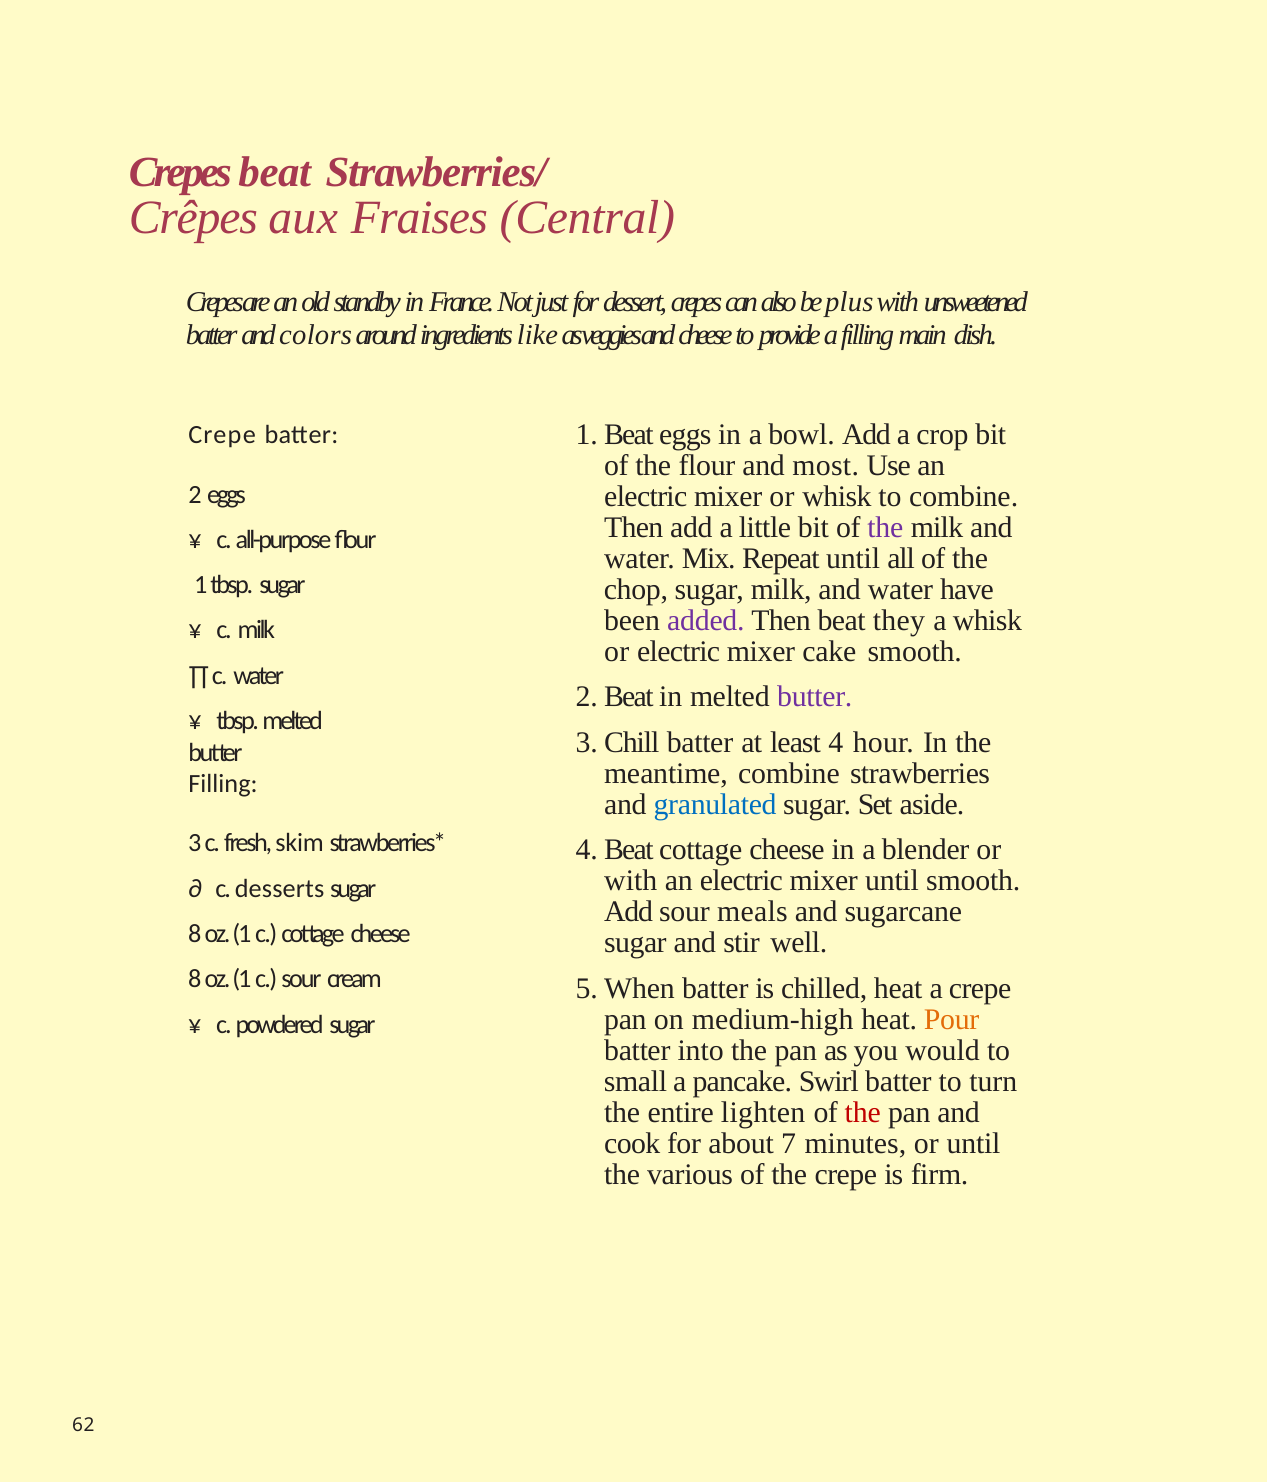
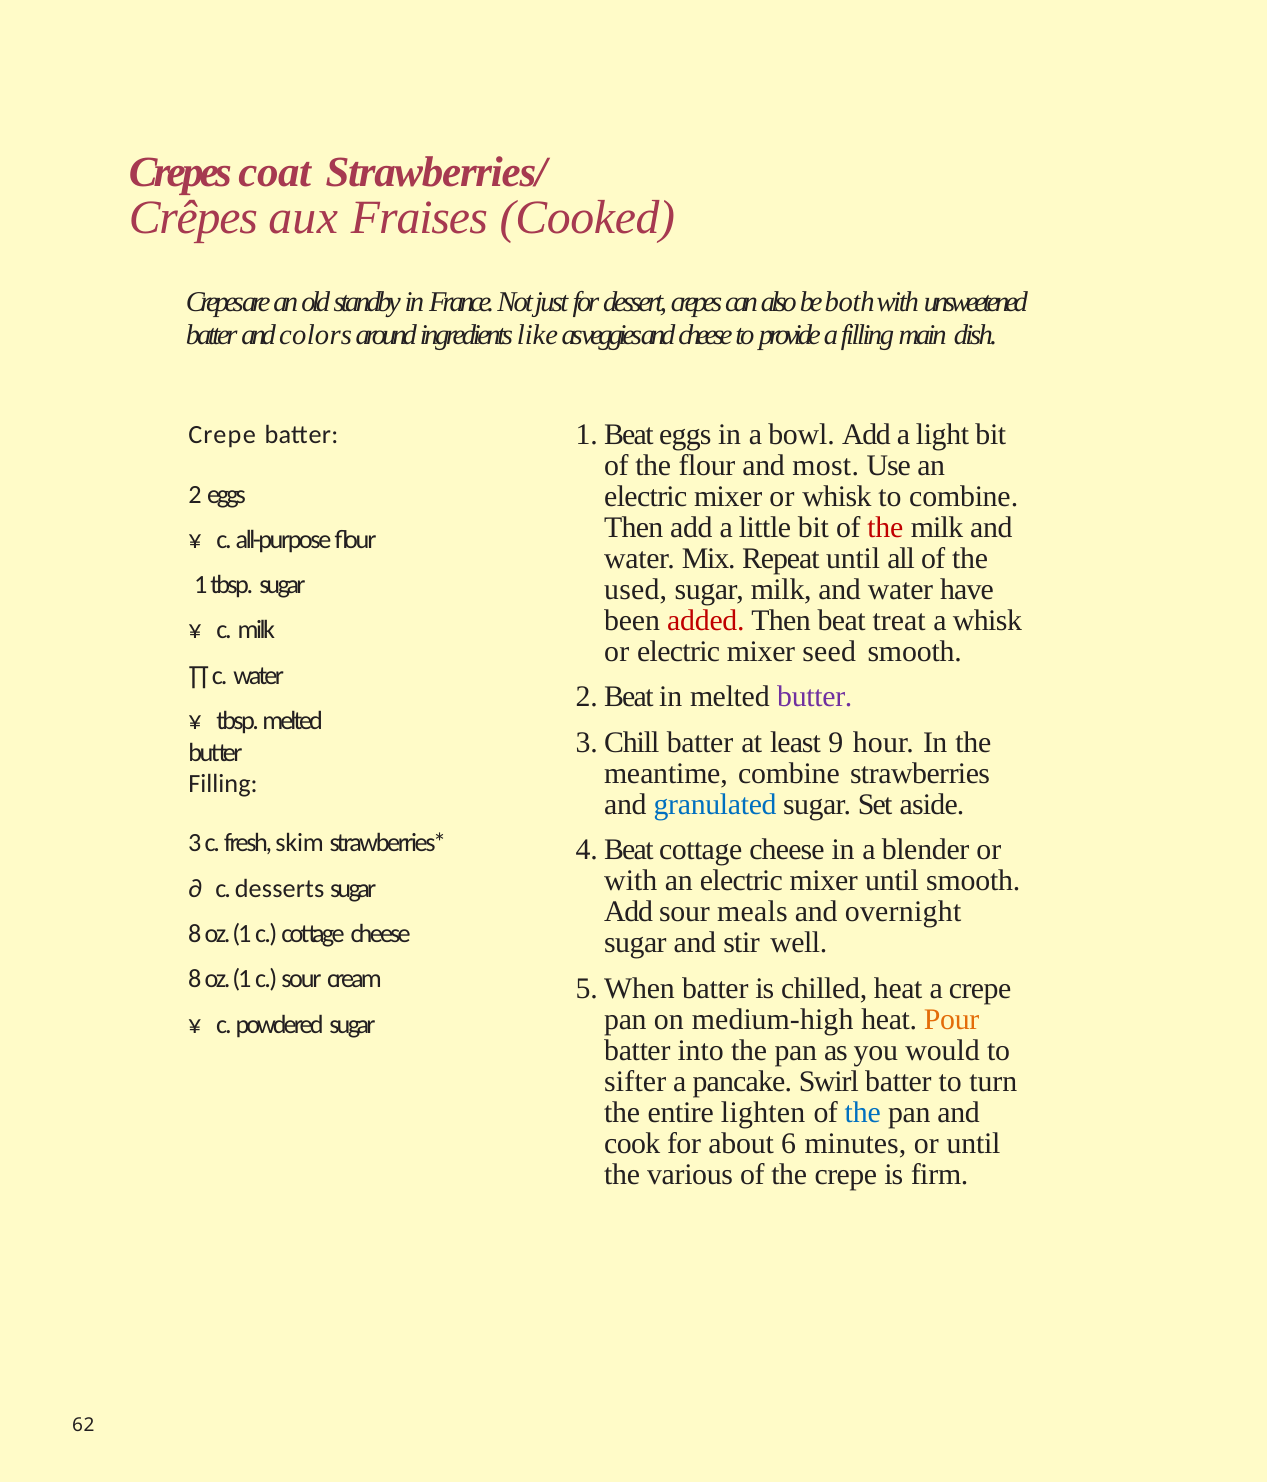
Crepes beat: beat -> coat
Central: Central -> Cooked
plus: plus -> both
crop: crop -> light
the at (885, 527) colour: purple -> red
chop: chop -> used
added colour: purple -> red
they: they -> treat
cake: cake -> seed
4: 4 -> 9
sugarcane: sugarcane -> overnight
small: small -> sifter
the at (863, 1112) colour: red -> blue
7: 7 -> 6
